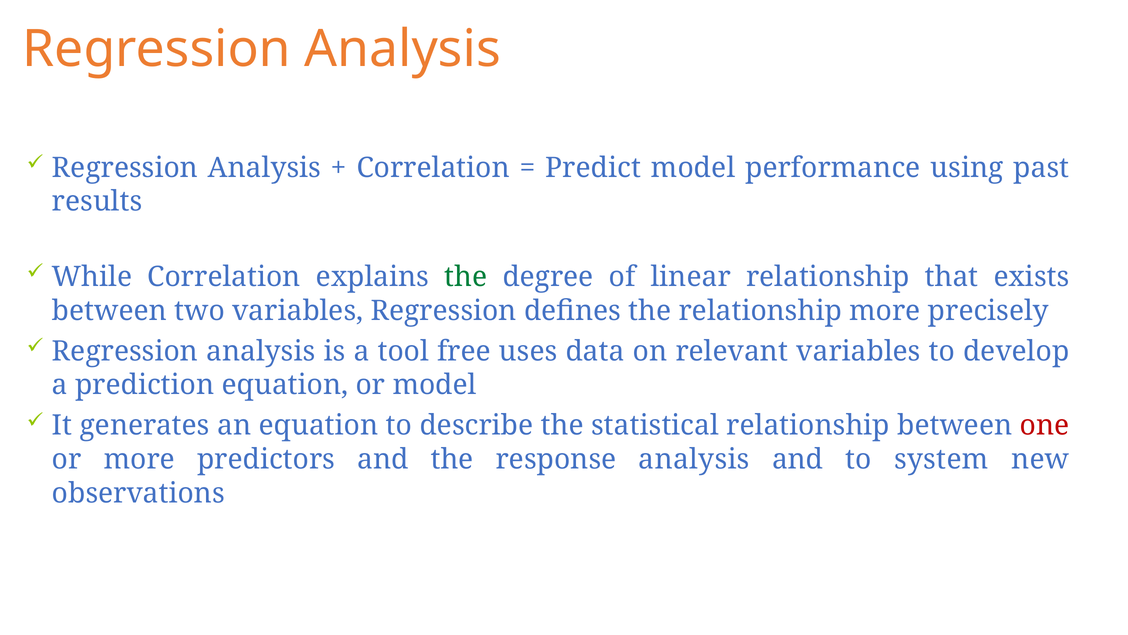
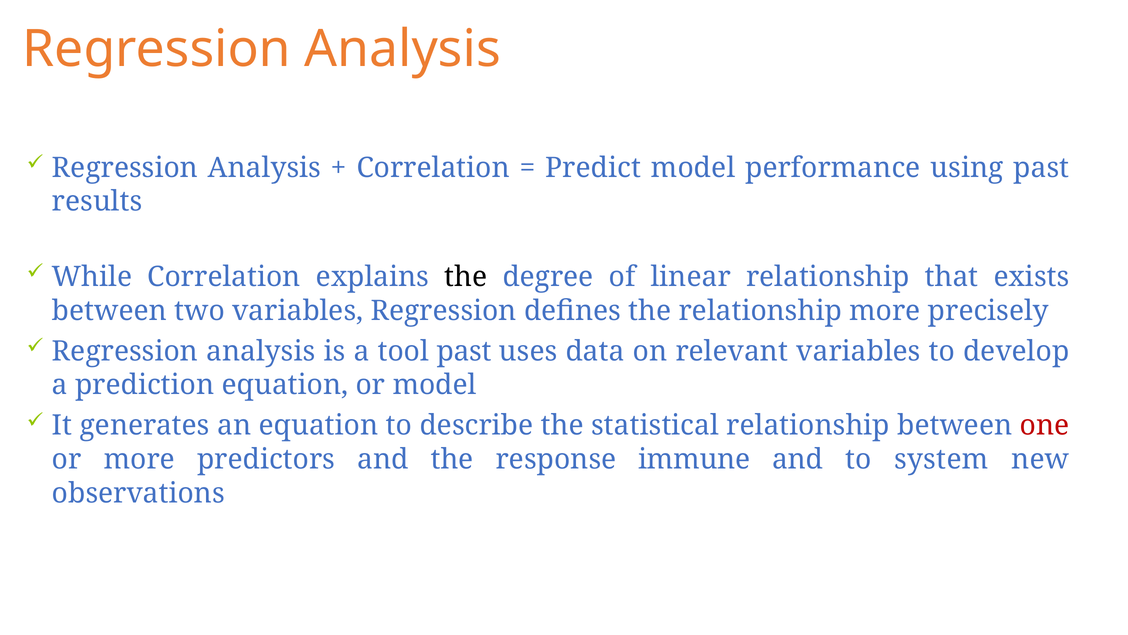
the at (466, 277) colour: green -> black
tool free: free -> past
response analysis: analysis -> immune
